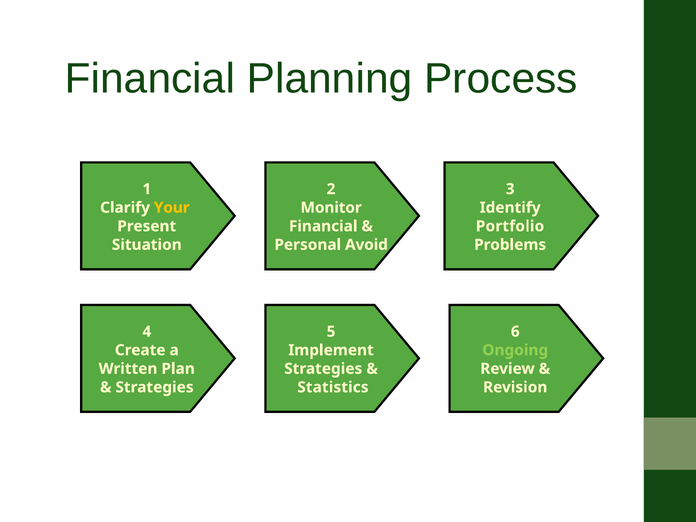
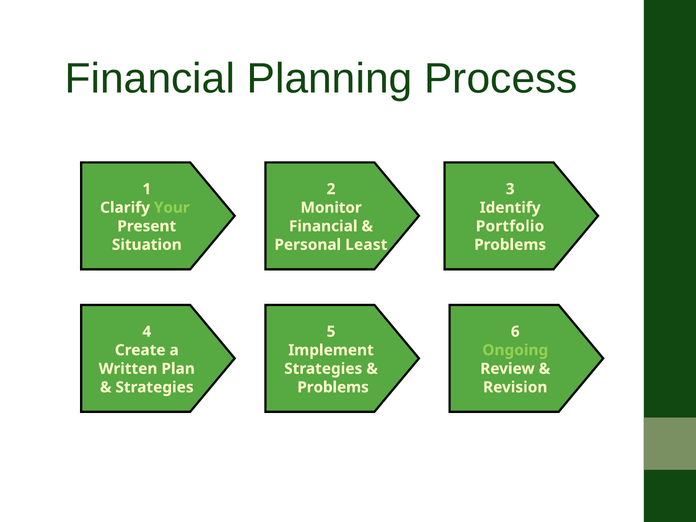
Your colour: yellow -> light green
Avoid: Avoid -> Least
Statistics at (333, 387): Statistics -> Problems
